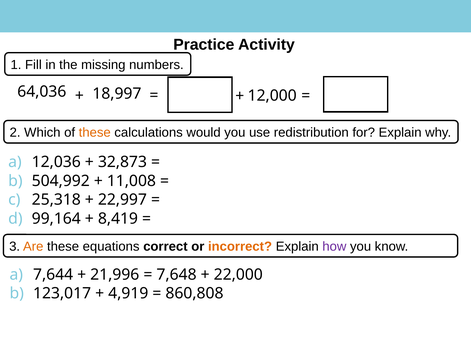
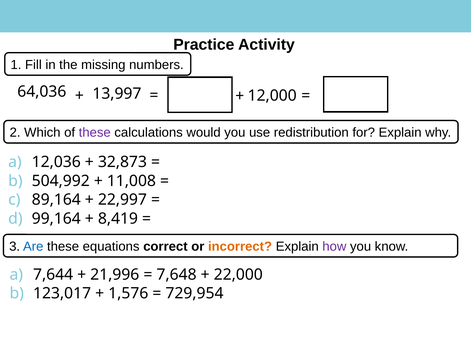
18,997: 18,997 -> 13,997
these at (95, 133) colour: orange -> purple
25,318: 25,318 -> 89,164
Are colour: orange -> blue
4,919: 4,919 -> 1,576
860,808: 860,808 -> 729,954
